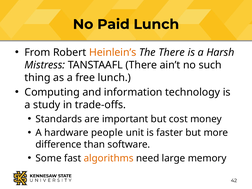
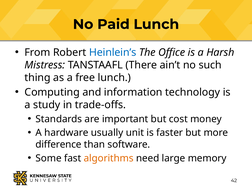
Heinlein’s colour: orange -> blue
The There: There -> Office
people: people -> usually
